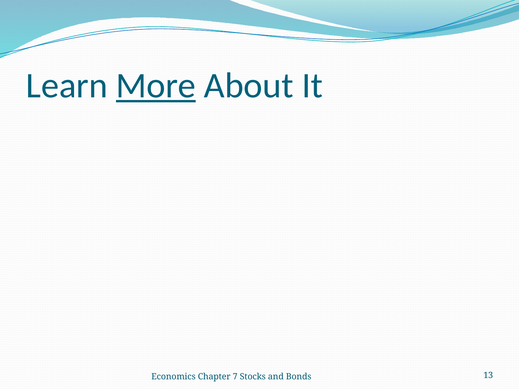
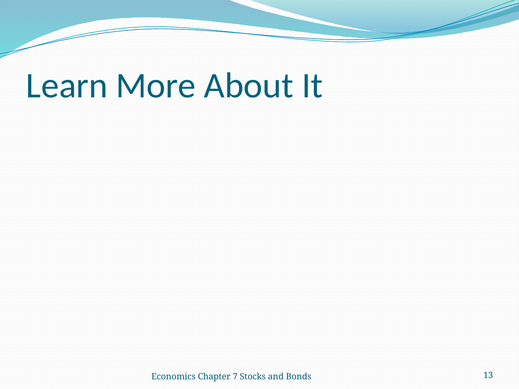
More underline: present -> none
